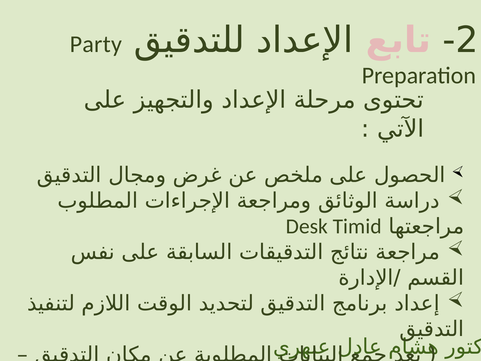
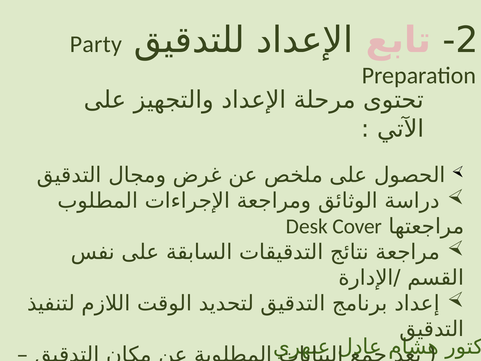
Timid: Timid -> Cover
